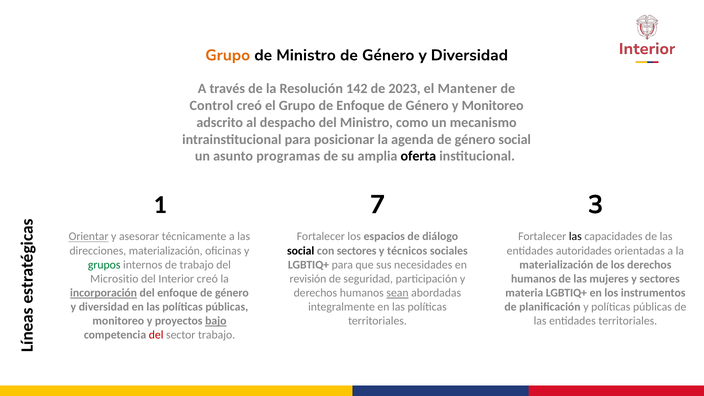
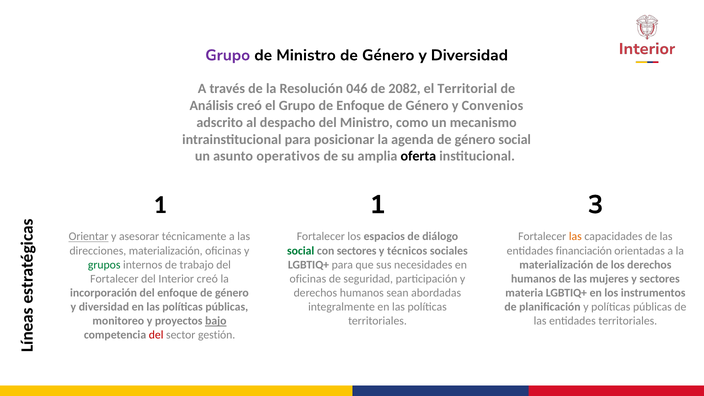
Grupo at (228, 55) colour: orange -> purple
142: 142 -> 046
2023: 2023 -> 2082
Mantener: Mantener -> Territorial
Control: Control -> Análisis
y Monitoreo: Monitoreo -> Convenios
programas: programas -> operativos
1 7: 7 -> 1
las at (575, 237) colour: black -> orange
social at (301, 251) colour: black -> green
autoridades: autoridades -> financiación
Micrositio at (114, 279): Micrositio -> Fortalecer
revisión at (308, 279): revisión -> oficinas
incorporación underline: present -> none
sean underline: present -> none
sector trabajo: trabajo -> gestión
